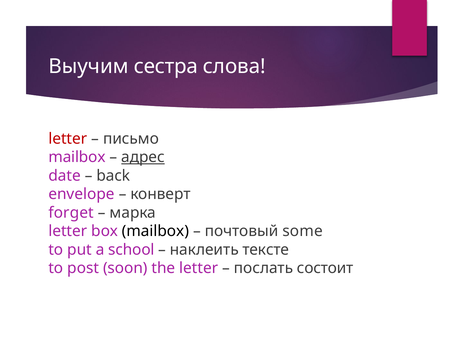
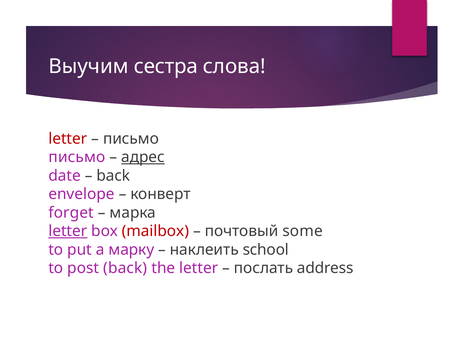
mailbox at (77, 157): mailbox -> письмо
letter at (68, 231) underline: none -> present
mailbox at (155, 231) colour: black -> red
school: school -> марку
тексте: тексте -> school
post soon: soon -> back
состоит: состоит -> address
